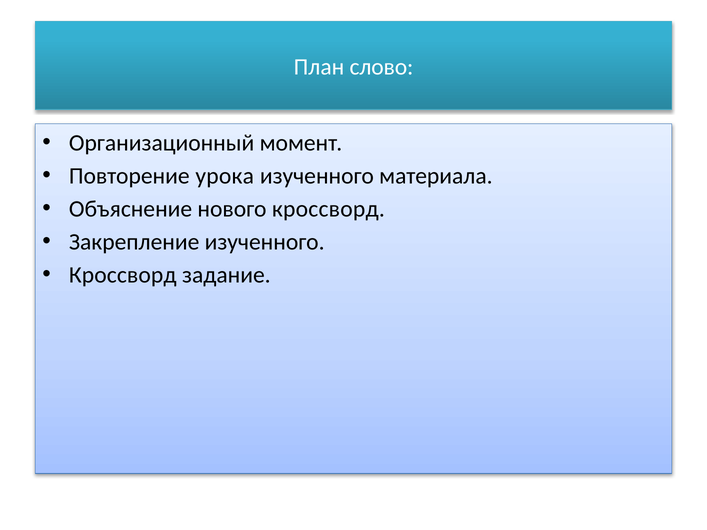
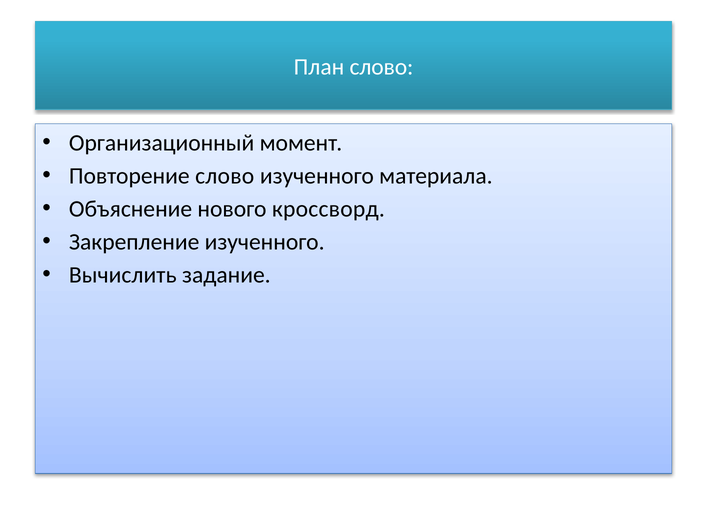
Повторение урока: урока -> слово
Кроссворд at (123, 275): Кроссворд -> Вычислить
